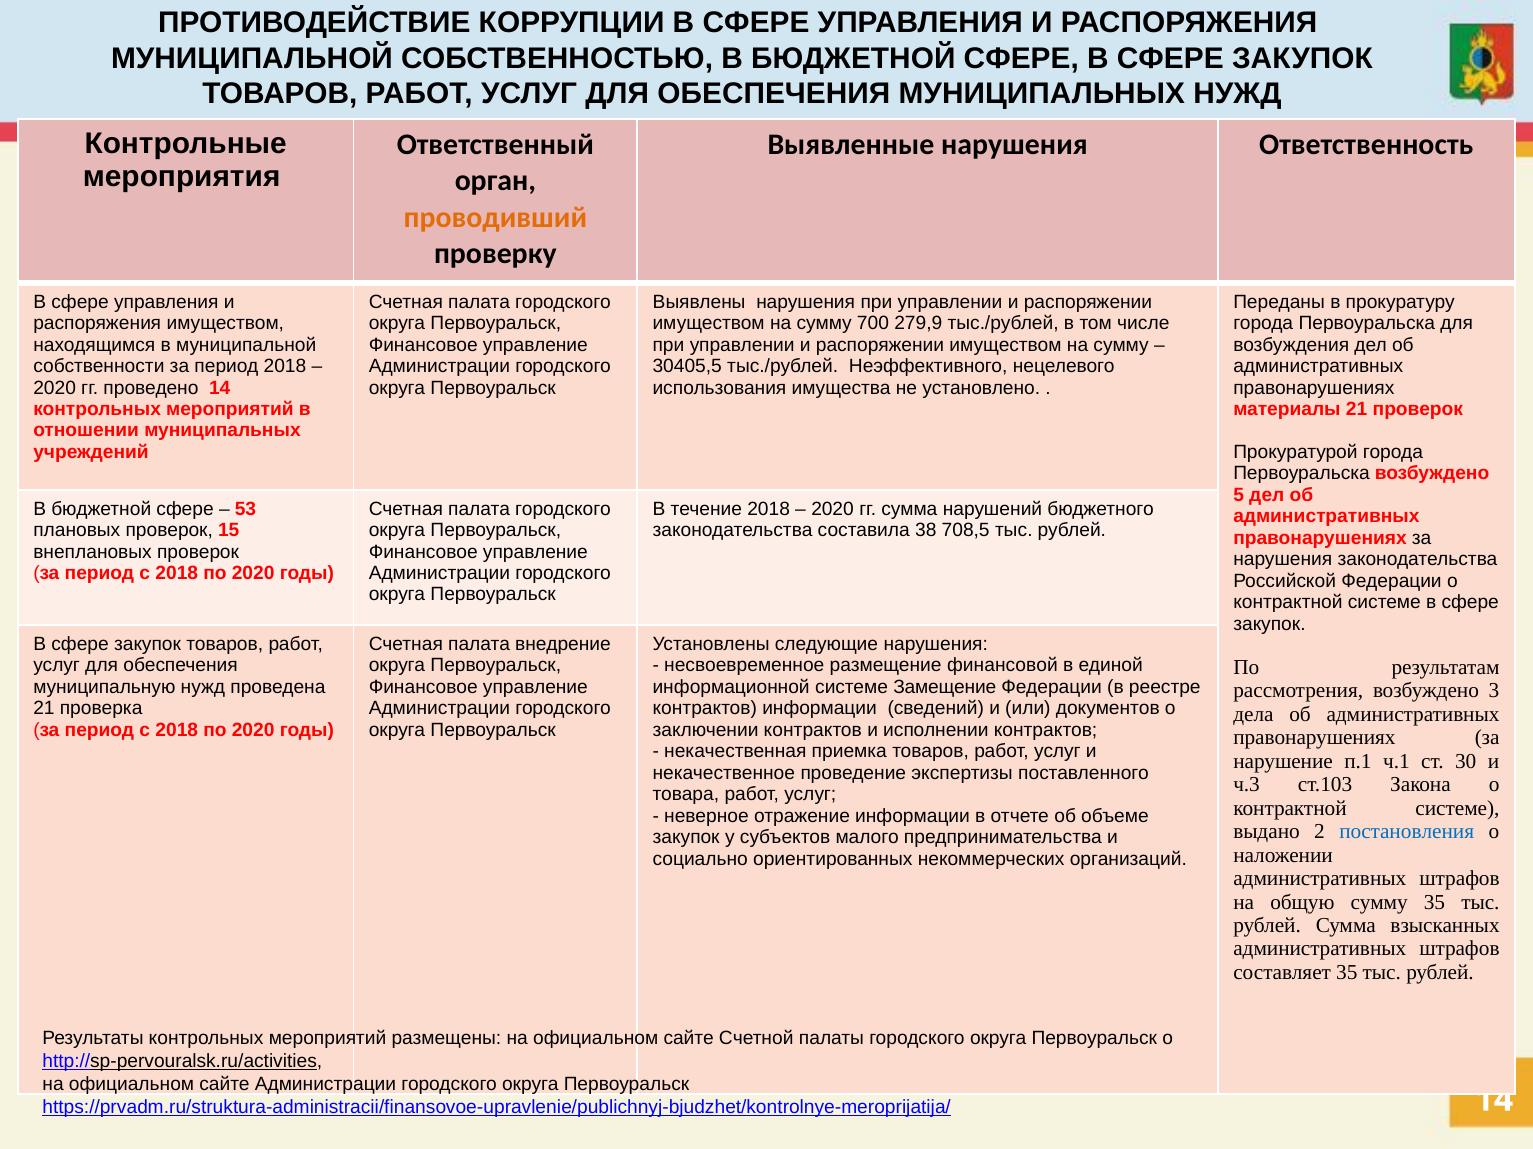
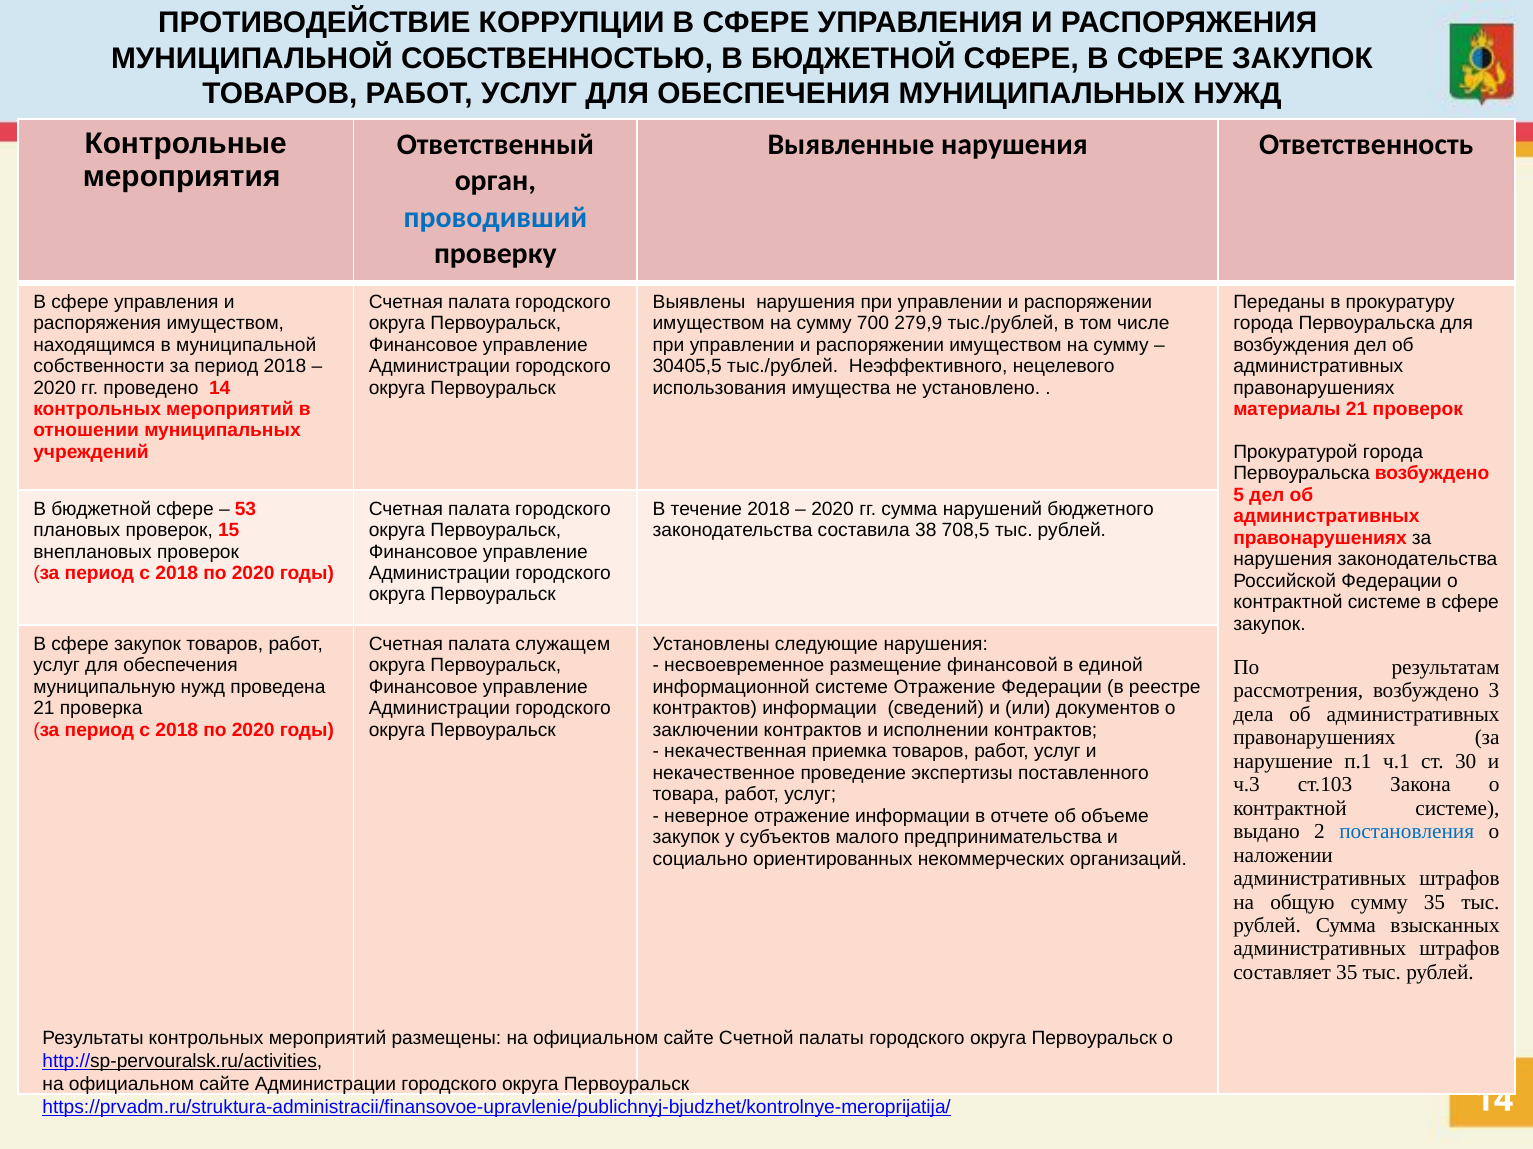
проводивший colour: orange -> blue
внедрение: внедрение -> служащем
системе Замещение: Замещение -> Отражение
